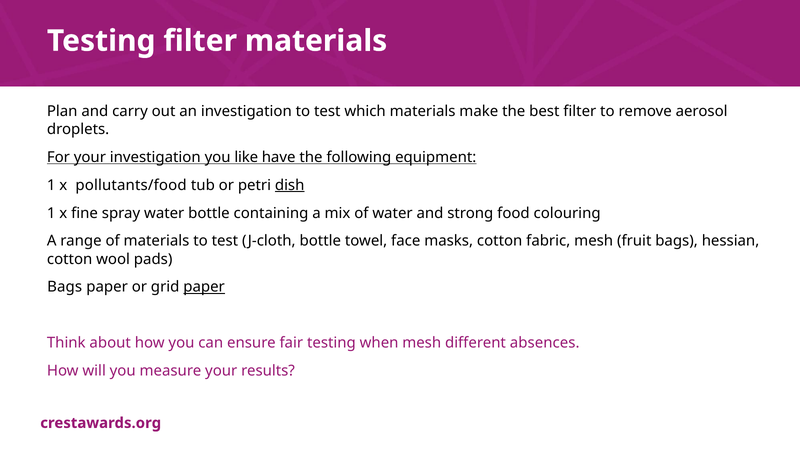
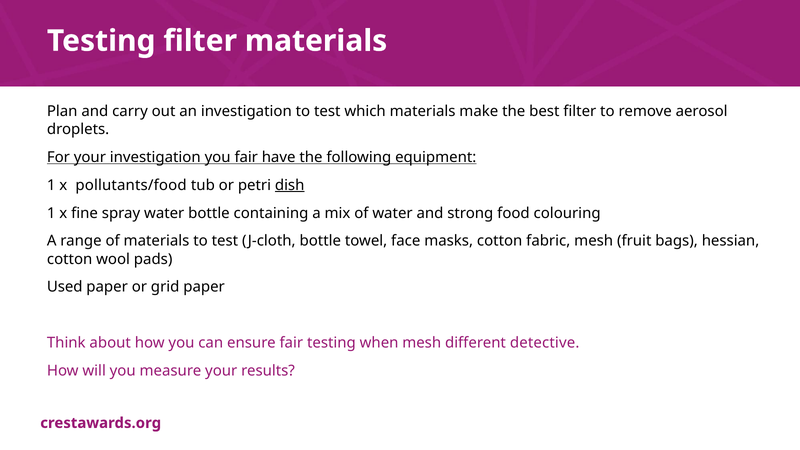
you like: like -> fair
Bags at (65, 287): Bags -> Used
paper at (204, 287) underline: present -> none
absences: absences -> detective
